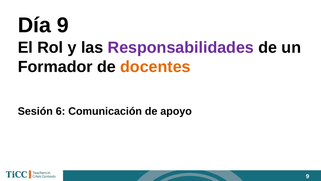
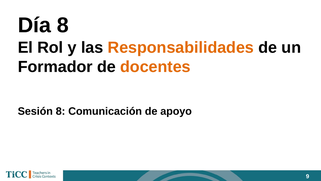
Día 9: 9 -> 8
Responsabilidades colour: purple -> orange
Sesión 6: 6 -> 8
